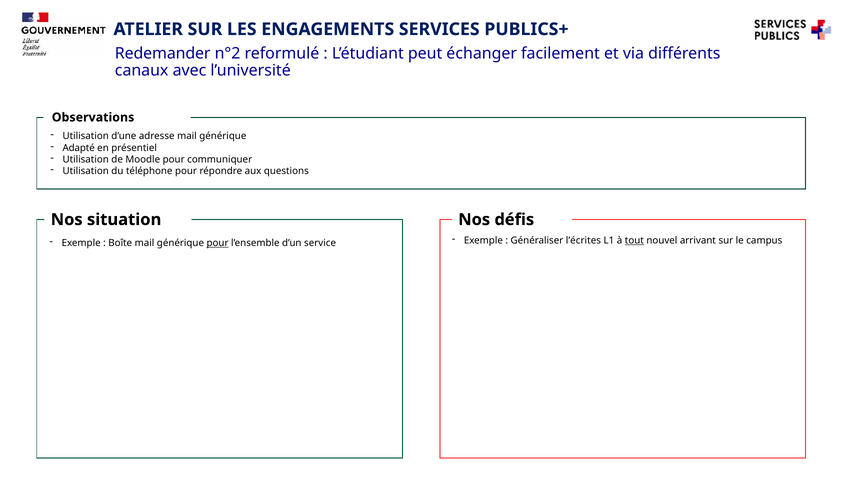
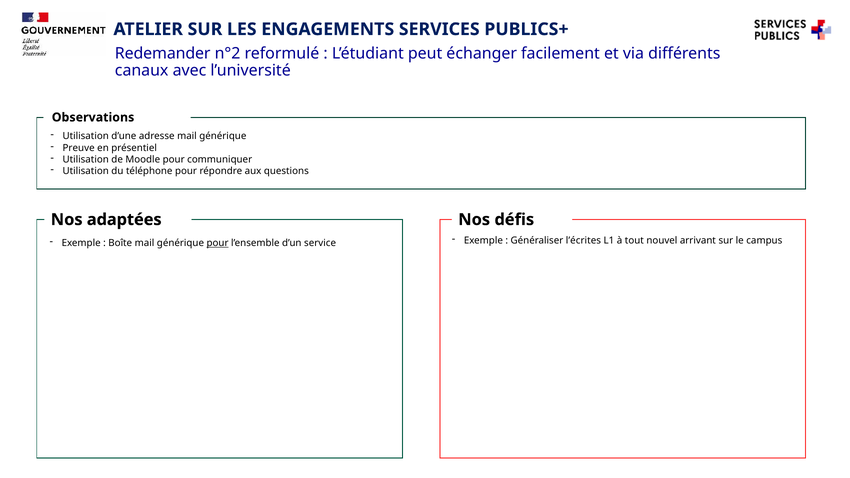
Adapté: Adapté -> Preuve
situation: situation -> adaptées
tout underline: present -> none
